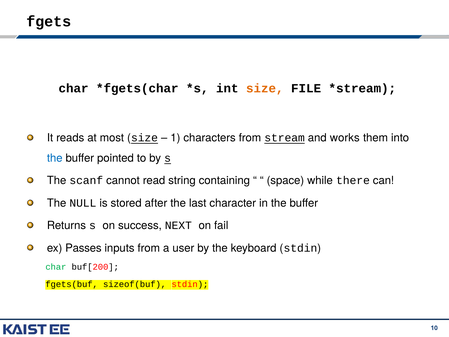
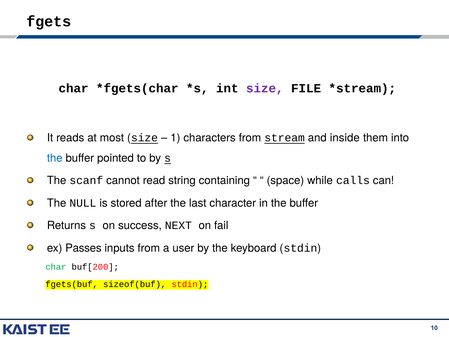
size at (265, 88) colour: orange -> purple
works: works -> inside
there: there -> calls
